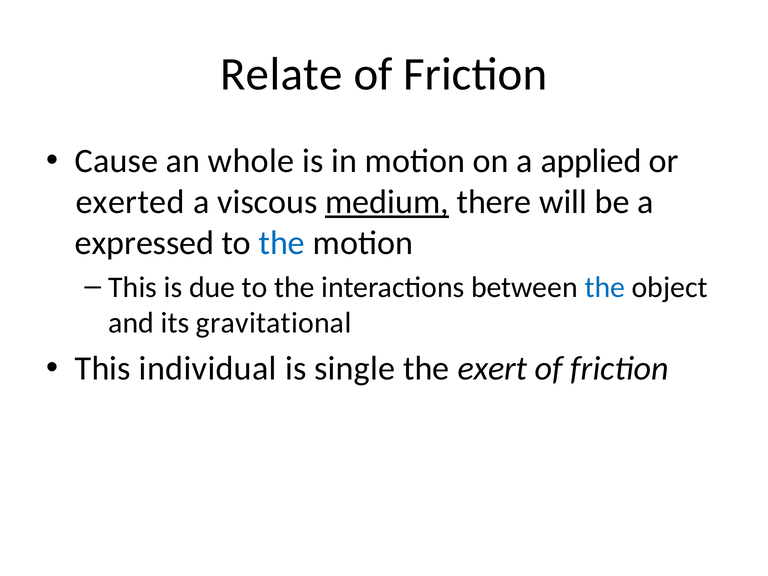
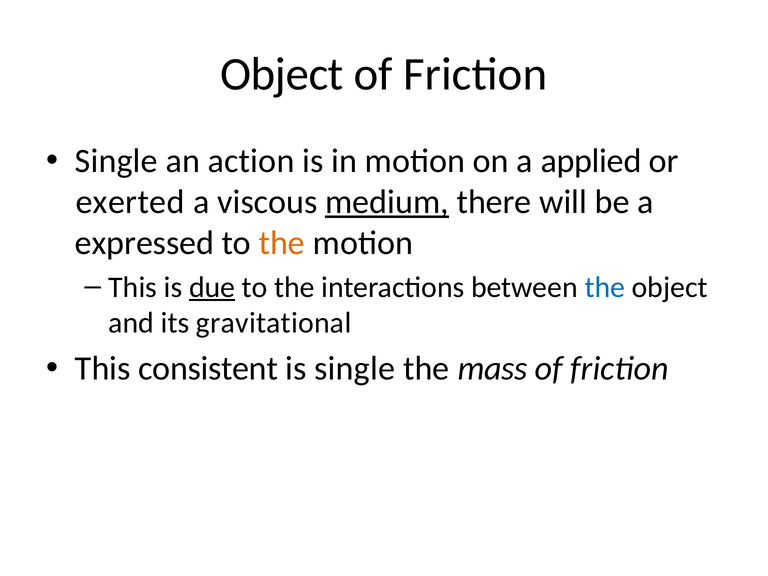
Relate at (281, 74): Relate -> Object
Cause at (116, 161): Cause -> Single
whole: whole -> action
the at (282, 243) colour: blue -> orange
due underline: none -> present
individual: individual -> consistent
exert: exert -> mass
